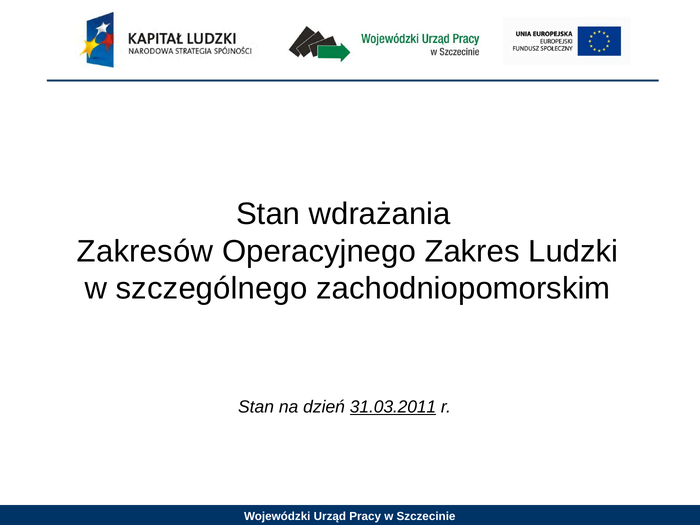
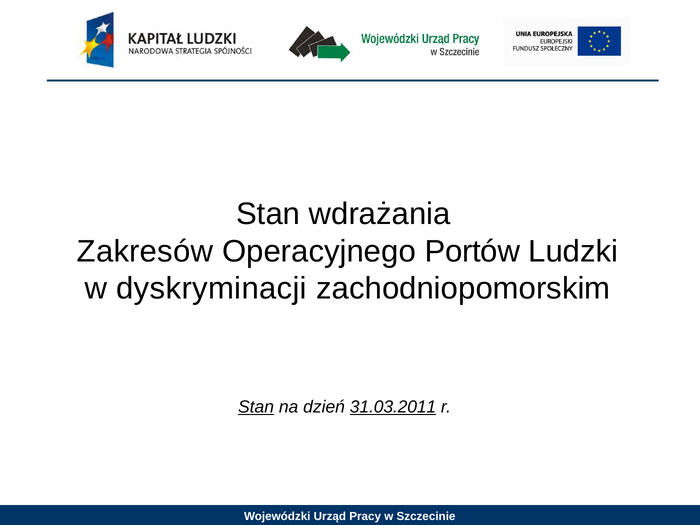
Zakres: Zakres -> Portów
szczególnego: szczególnego -> dyskryminacji
Stan at (256, 407) underline: none -> present
